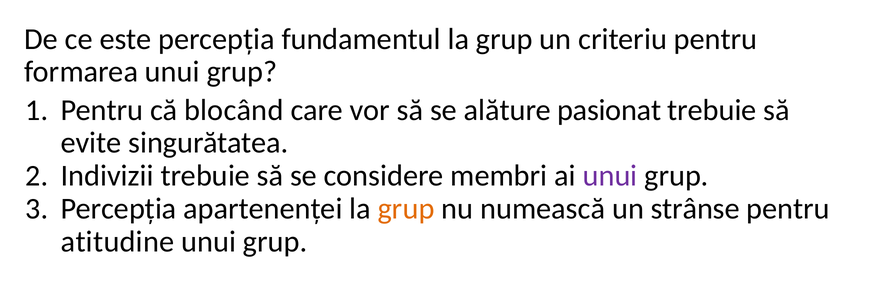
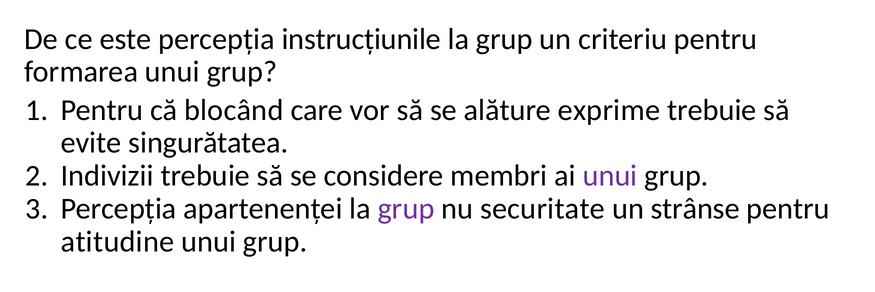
fundamentul: fundamentul -> instrucțiunile
pasionat: pasionat -> exprime
grup at (406, 208) colour: orange -> purple
numească: numească -> securitate
